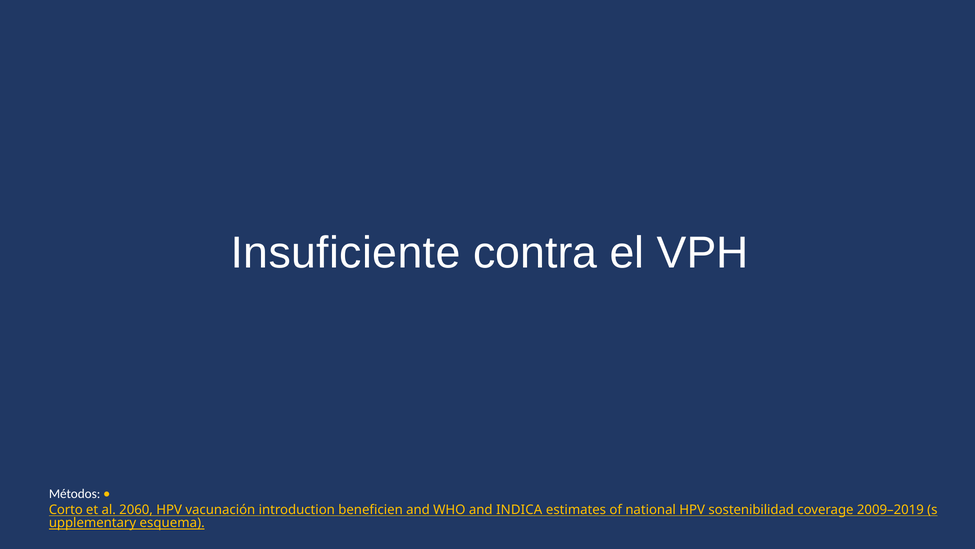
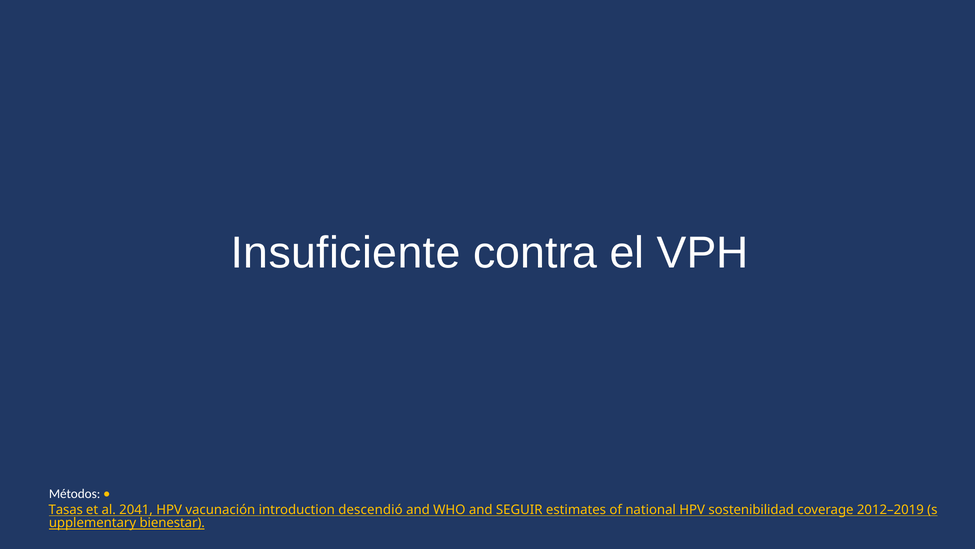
Corto: Corto -> Tasas
2060: 2060 -> 2041
beneficien: beneficien -> descendió
INDICA: INDICA -> SEGUIR
2009–2019: 2009–2019 -> 2012–2019
esquema: esquema -> bienestar
